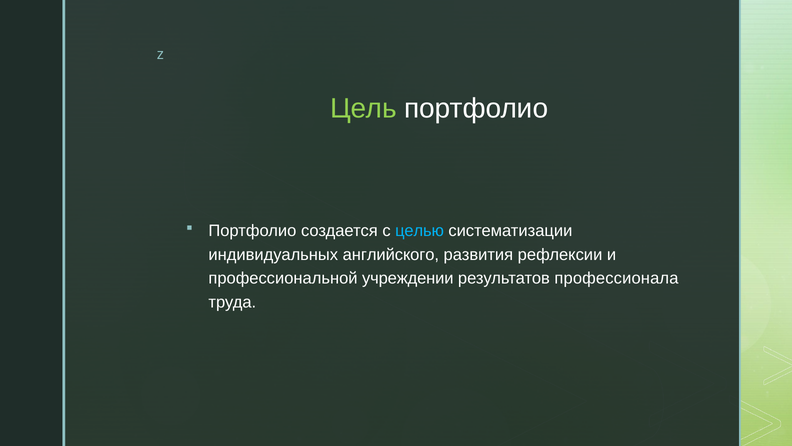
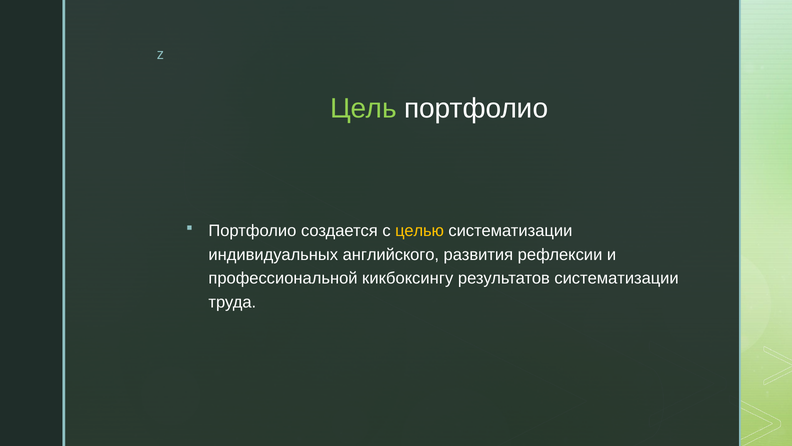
целью colour: light blue -> yellow
учреждении: учреждении -> кикбоксингу
результатов профессионала: профессионала -> систематизации
